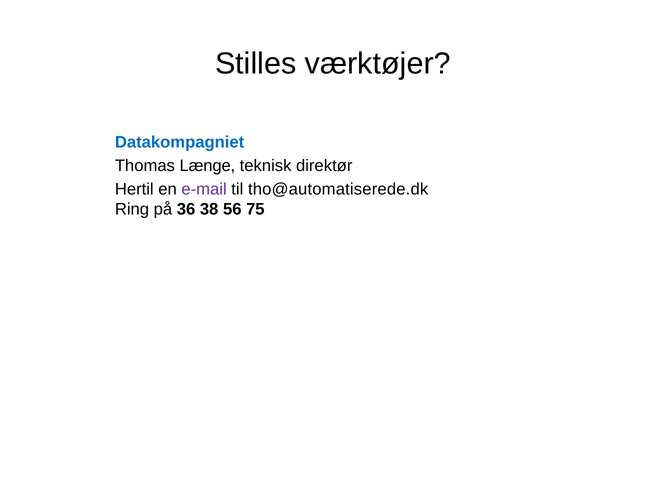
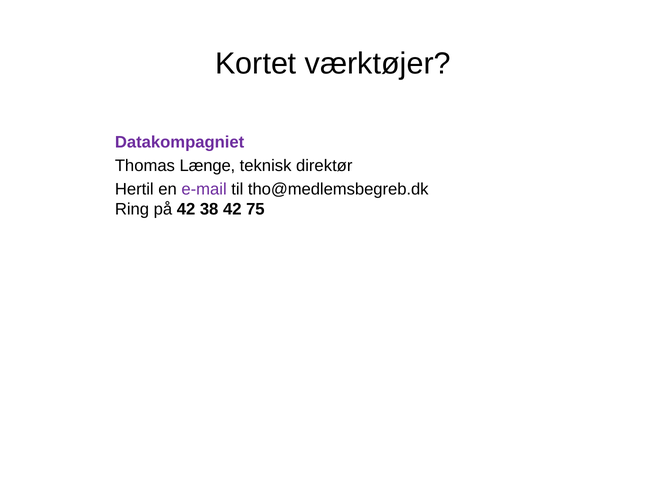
Stilles: Stilles -> Kortet
Datakompagniet colour: blue -> purple
tho@automatiserede.dk: tho@automatiserede.dk -> tho@medlemsbegreb.dk
på 36: 36 -> 42
38 56: 56 -> 42
